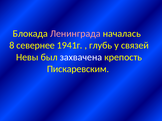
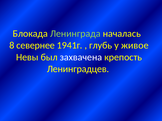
Ленинграда colour: pink -> light green
связей: связей -> живое
Пискаревским: Пискаревским -> Ленинградцев
